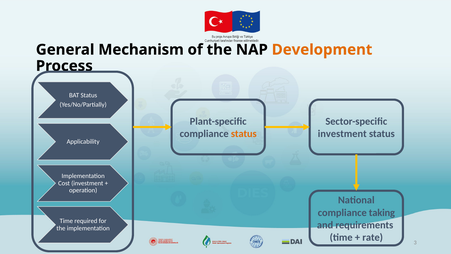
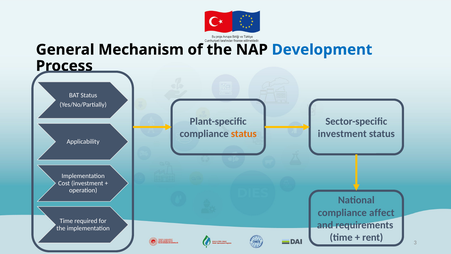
Development colour: orange -> blue
taking: taking -> affect
rate: rate -> rent
